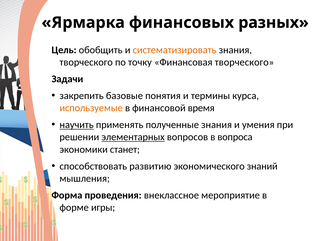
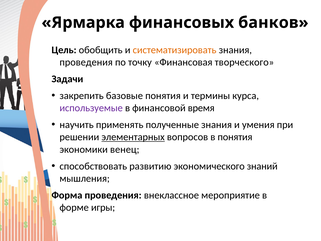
разных: разных -> банков
творческого at (86, 62): творческого -> проведения
используемые colour: orange -> purple
научить underline: present -> none
в вопроса: вопроса -> понятия
станет: станет -> венец
